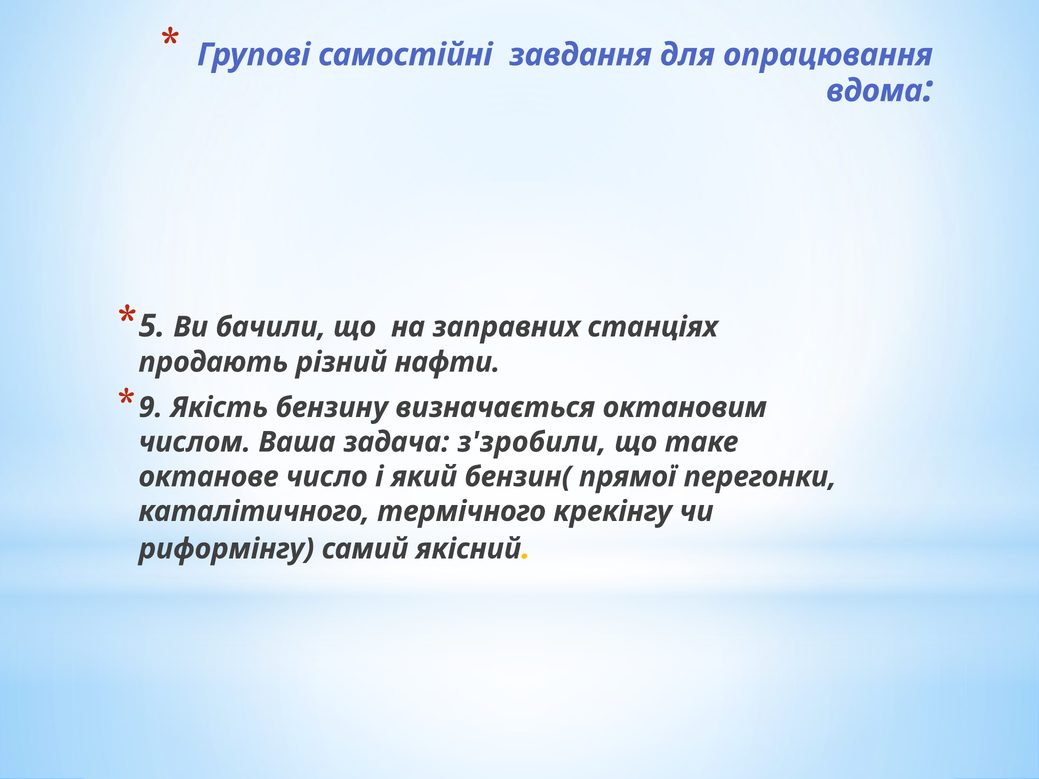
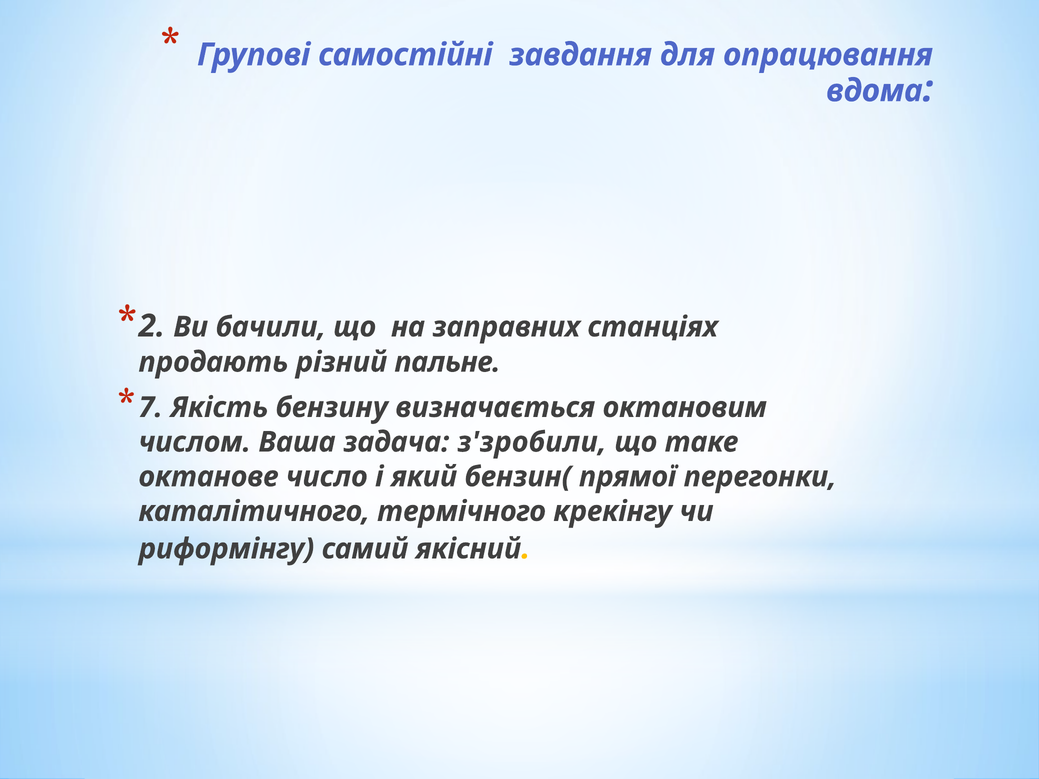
5: 5 -> 2
нафти: нафти -> пальне
9: 9 -> 7
